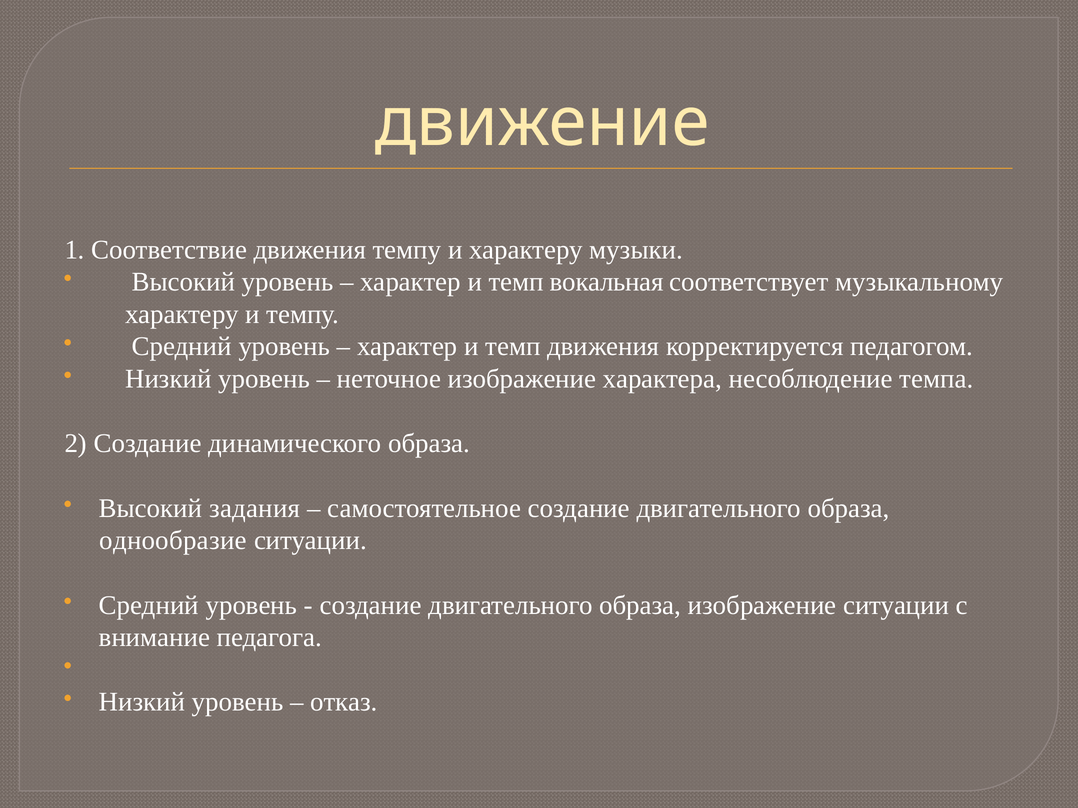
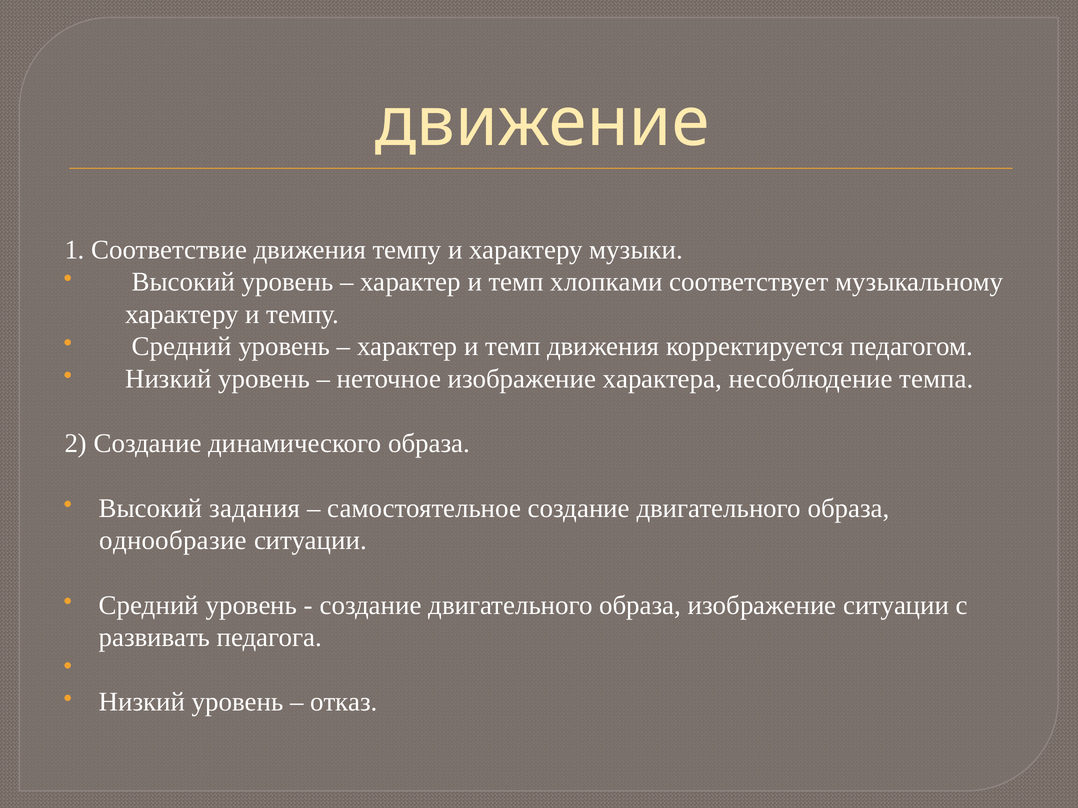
вокальная: вокальная -> хлопками
внимание: внимание -> развивать
